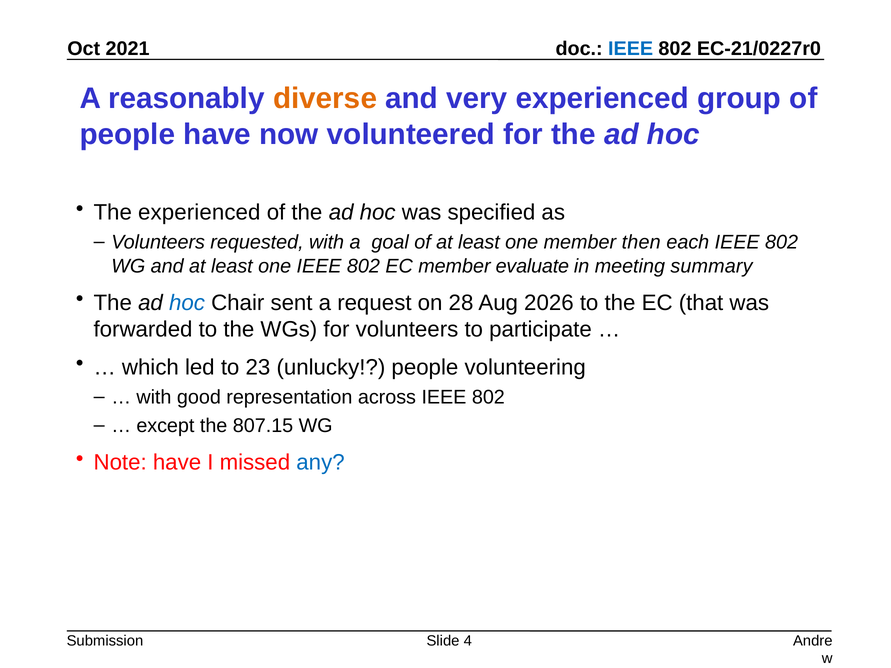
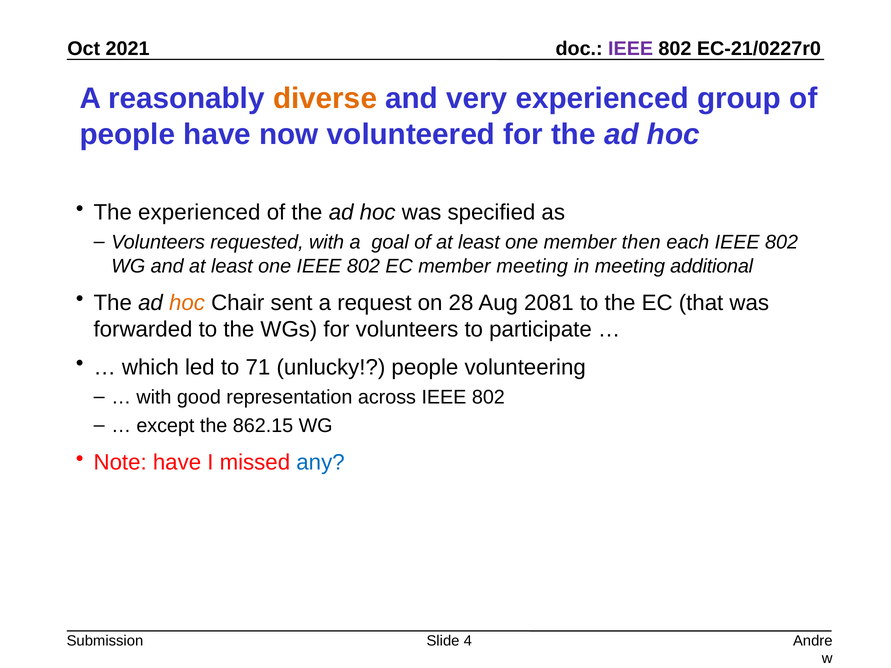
IEEE at (631, 49) colour: blue -> purple
member evaluate: evaluate -> meeting
summary: summary -> additional
hoc at (187, 303) colour: blue -> orange
2026: 2026 -> 2081
23: 23 -> 71
807.15: 807.15 -> 862.15
